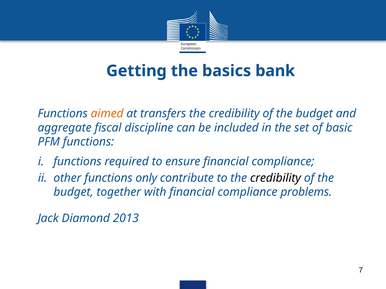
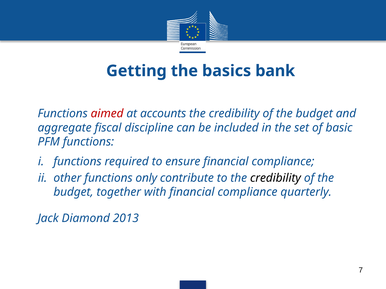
aimed colour: orange -> red
transfers: transfers -> accounts
problems: problems -> quarterly
